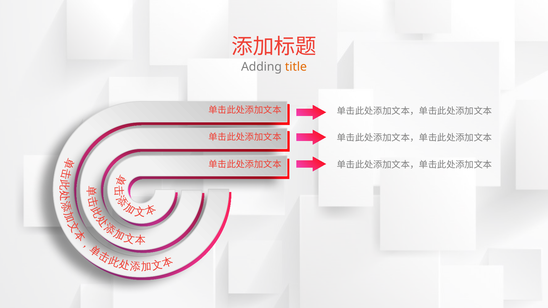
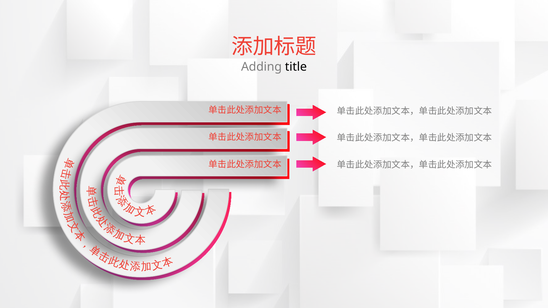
title colour: orange -> black
